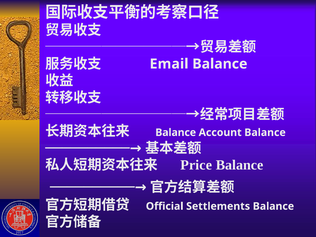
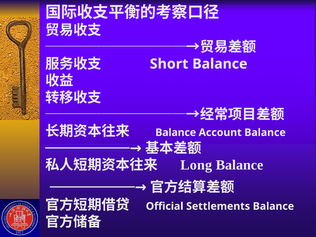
Email: Email -> Short
Price: Price -> Long
